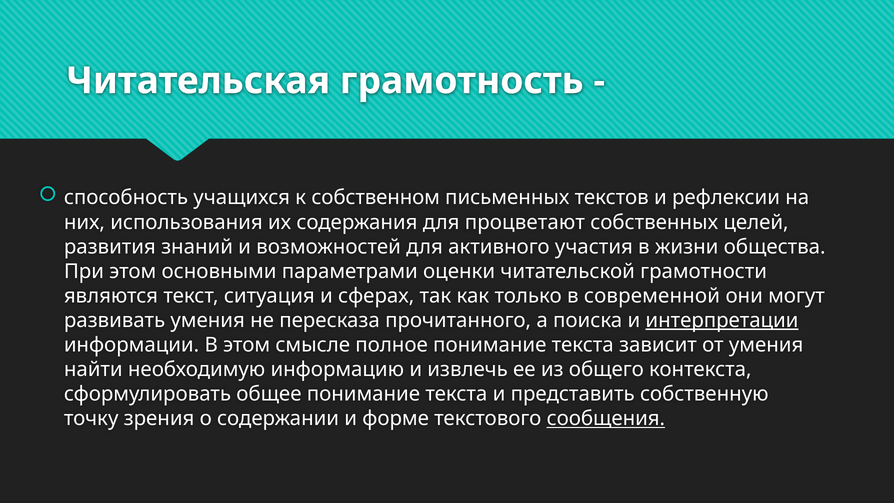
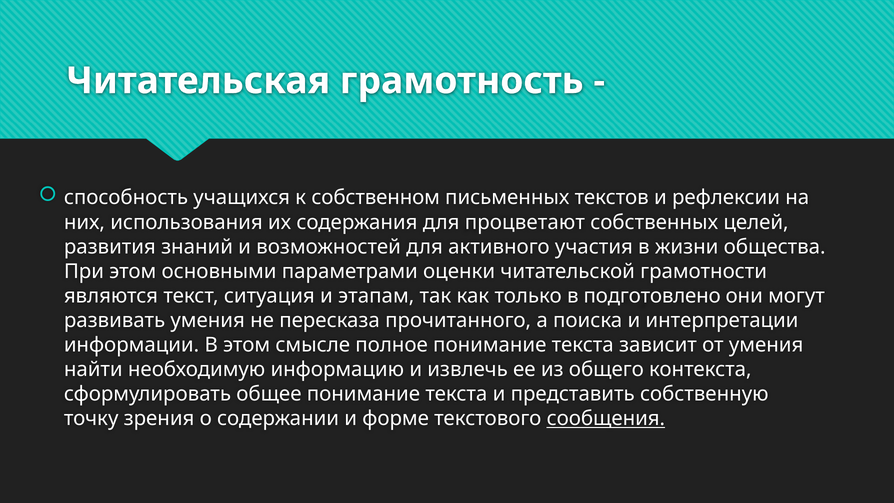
сферах: сферах -> этапам
современной: современной -> подготовлено
интерпретации underline: present -> none
